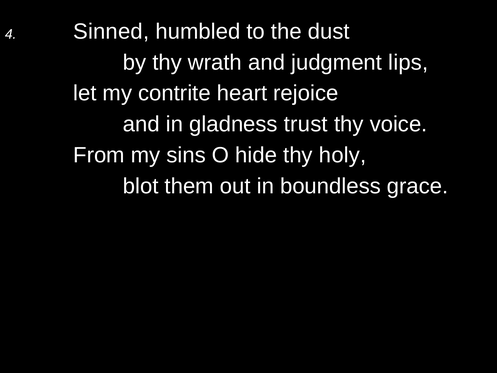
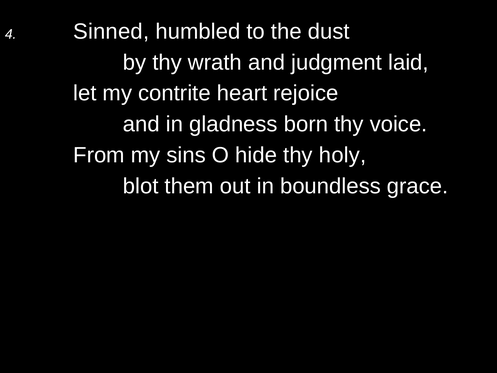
lips: lips -> laid
trust: trust -> born
